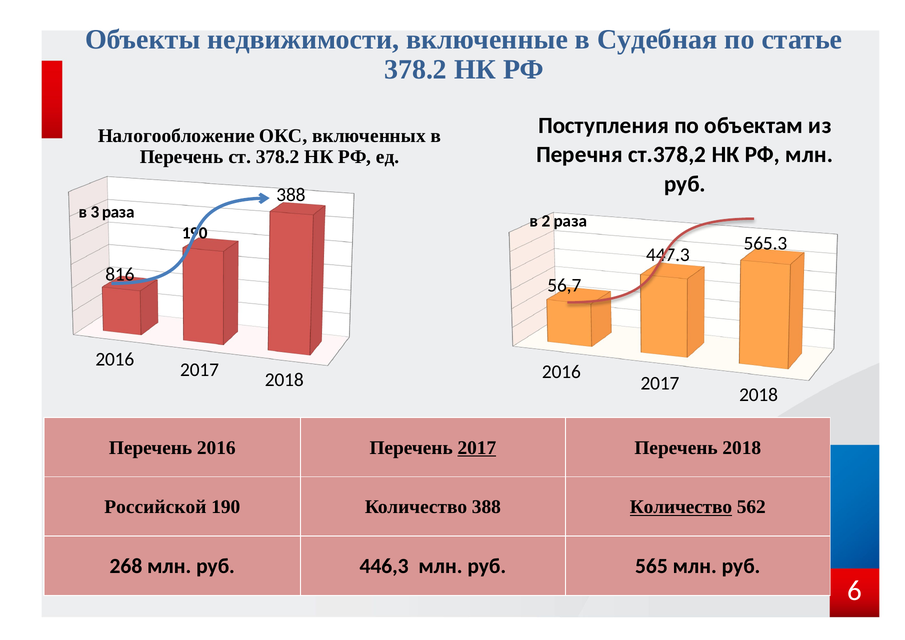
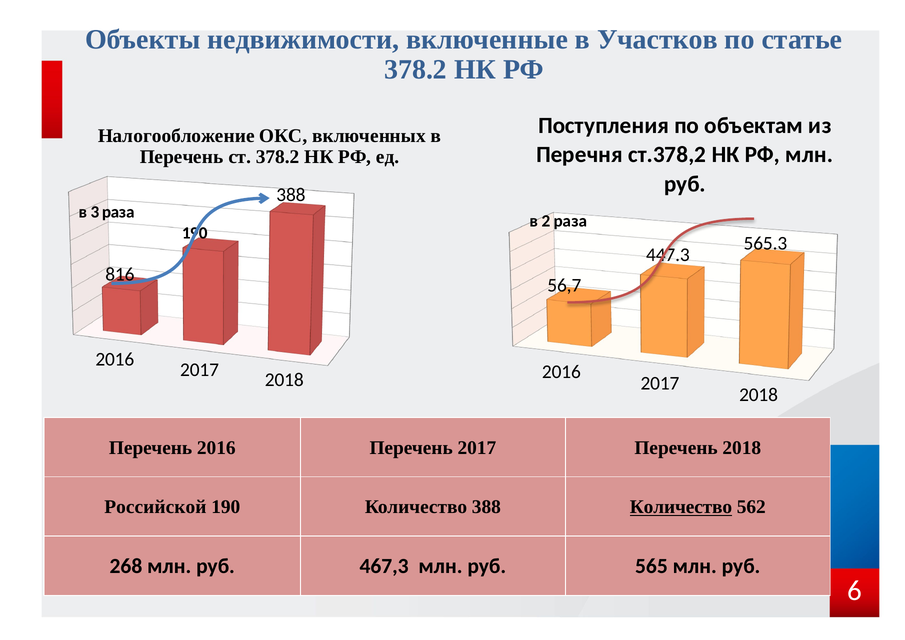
Судебная: Судебная -> Участков
2017 at (477, 448) underline: present -> none
446,3: 446,3 -> 467,3
